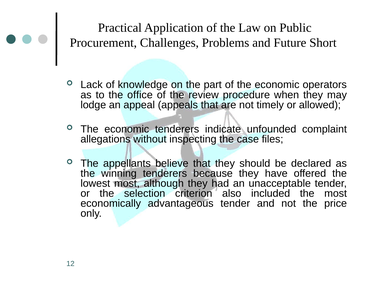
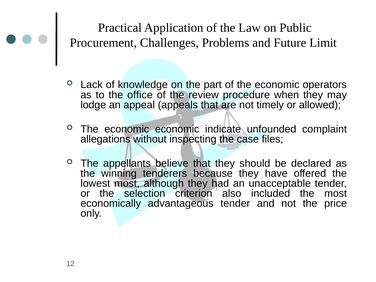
Short: Short -> Limit
economic tenderers: tenderers -> economic
